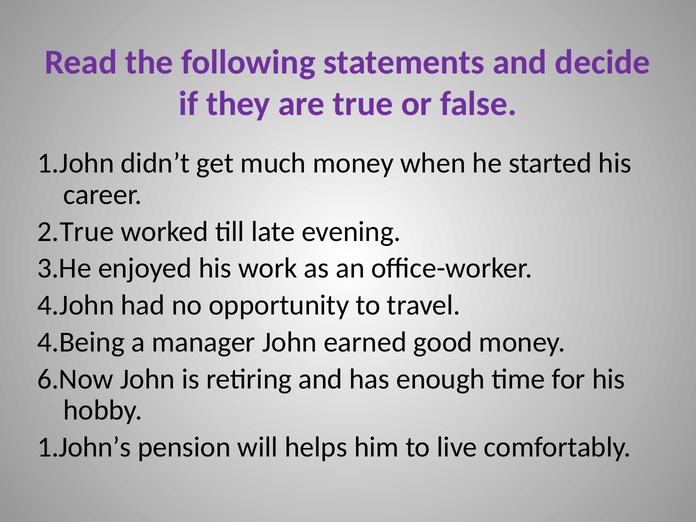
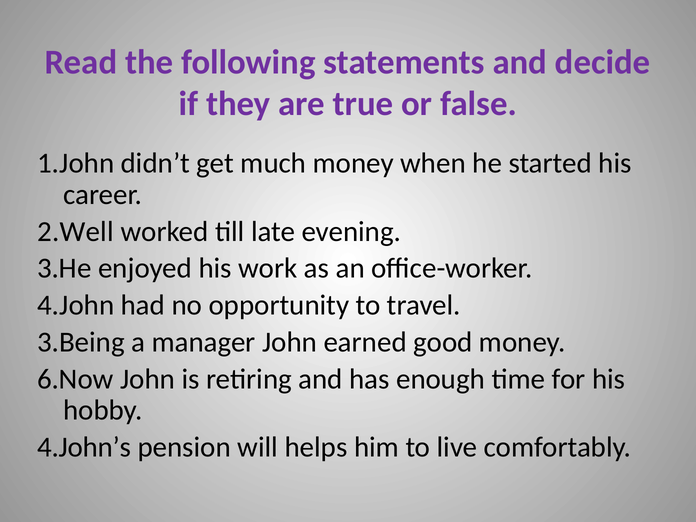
2.True: 2.True -> 2.Well
4.Being: 4.Being -> 3.Being
1.John’s: 1.John’s -> 4.John’s
